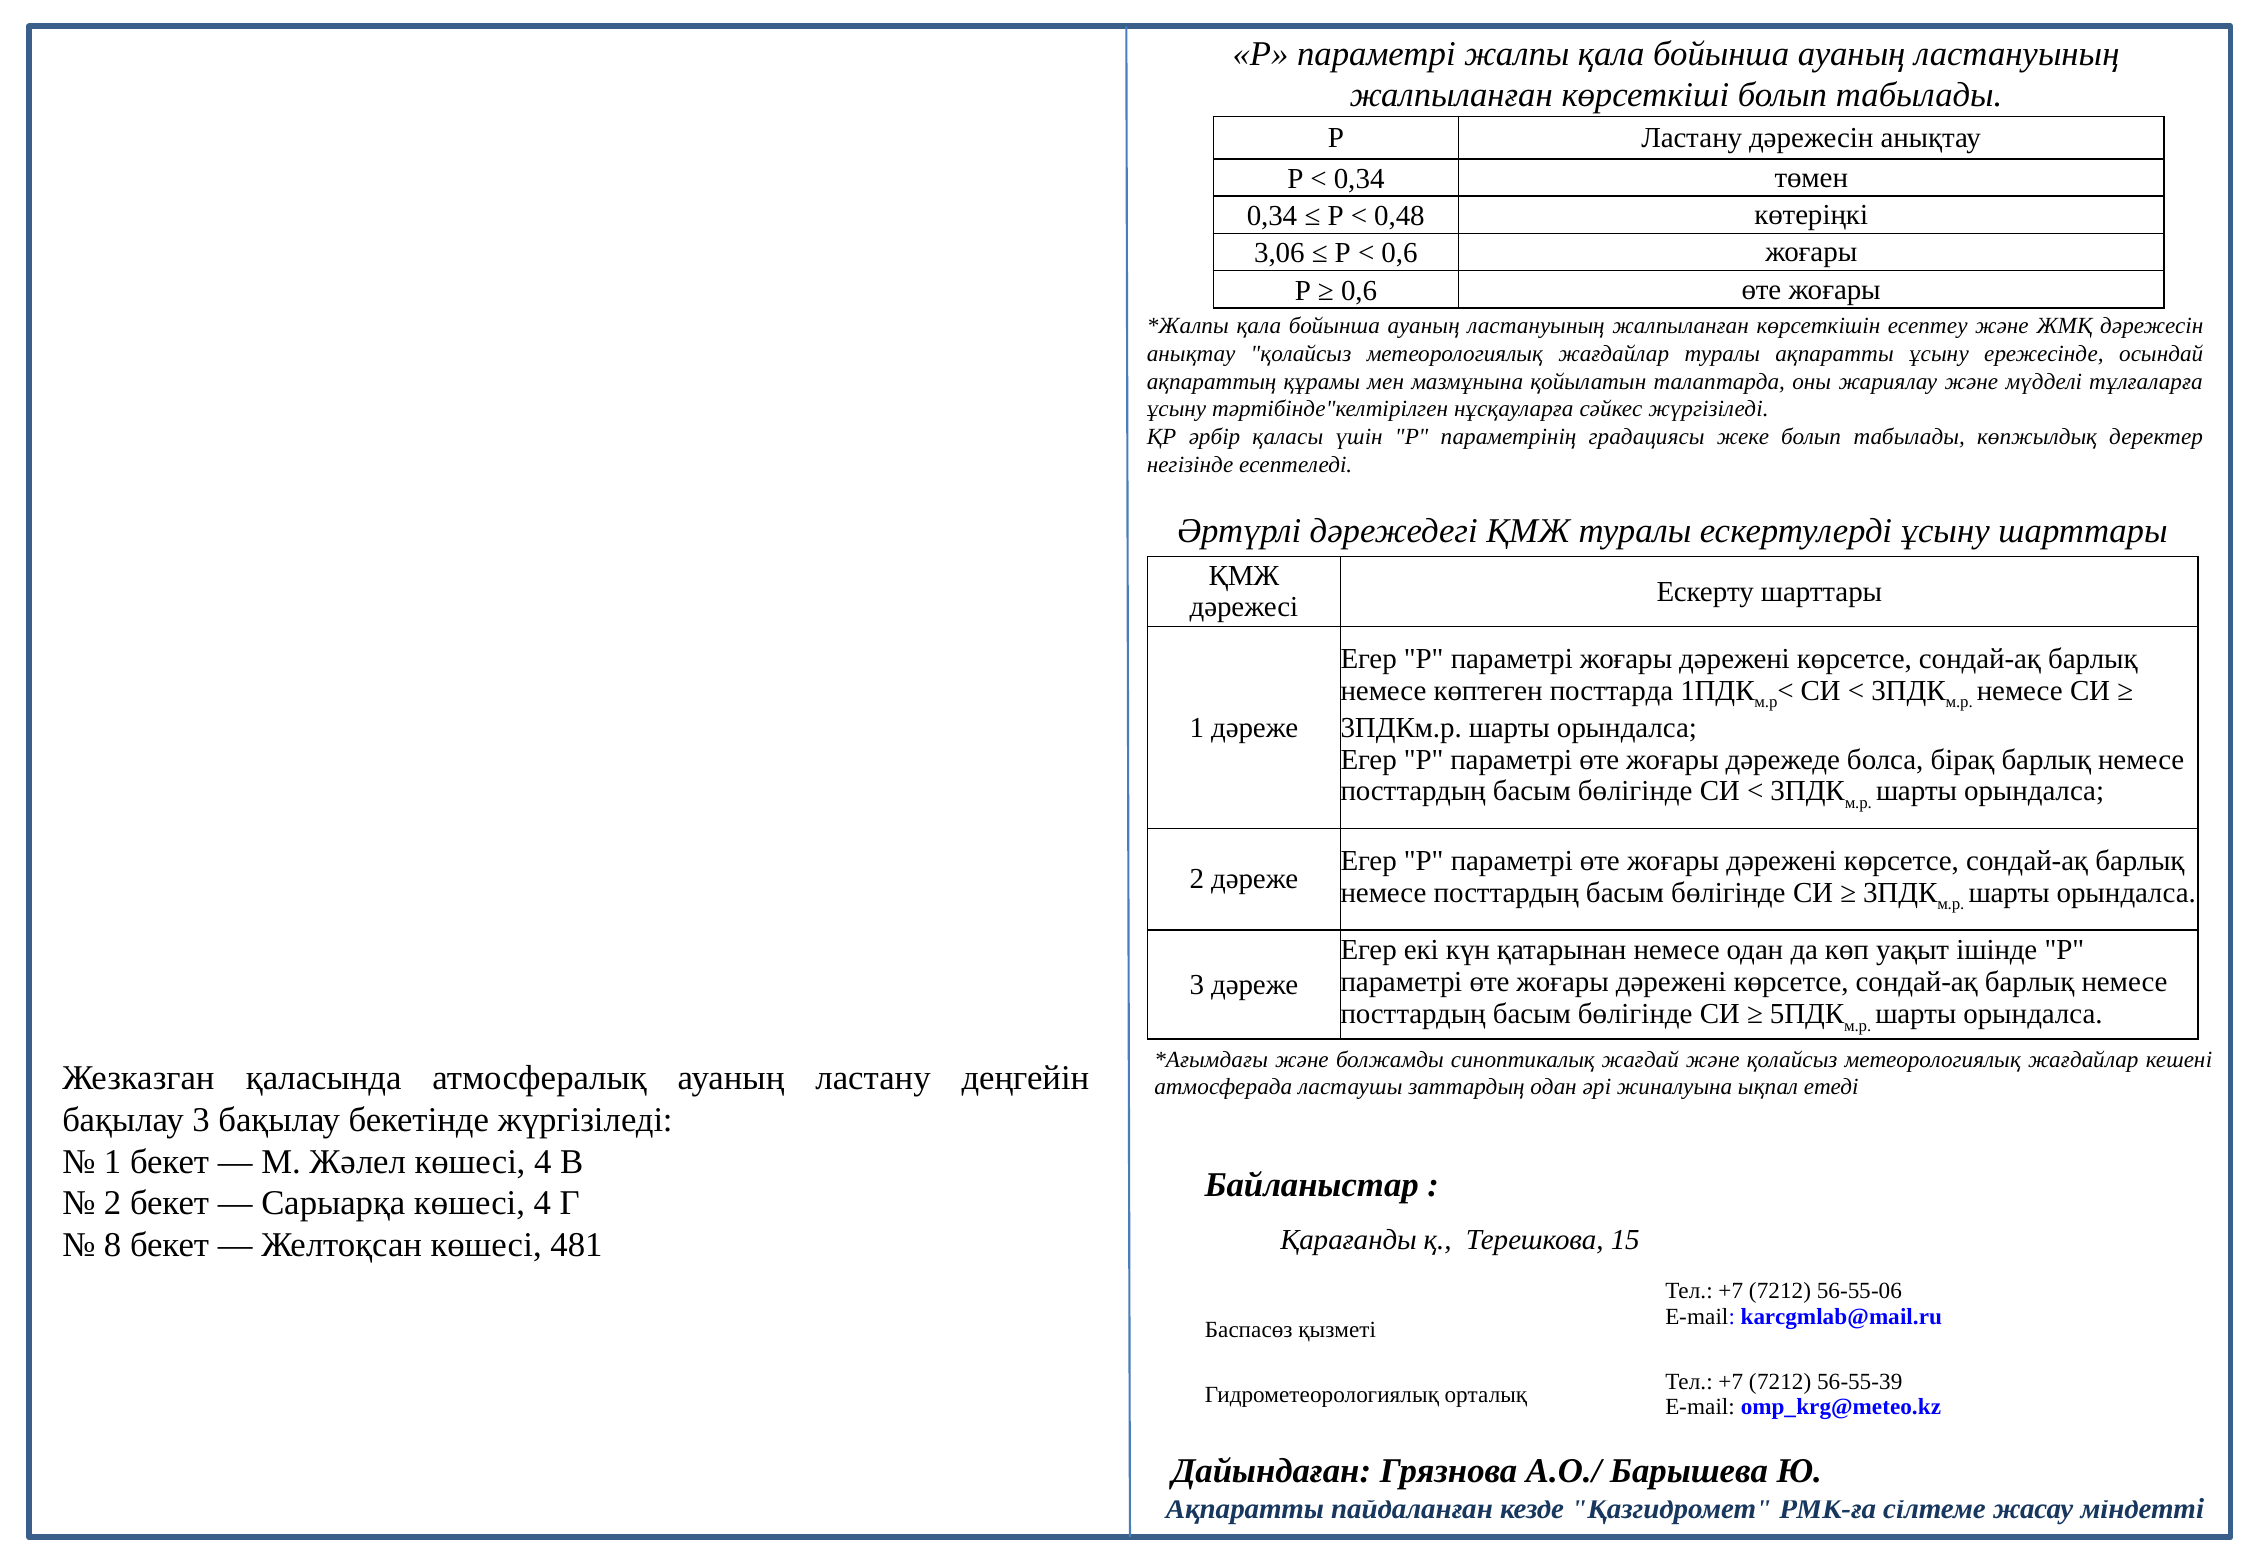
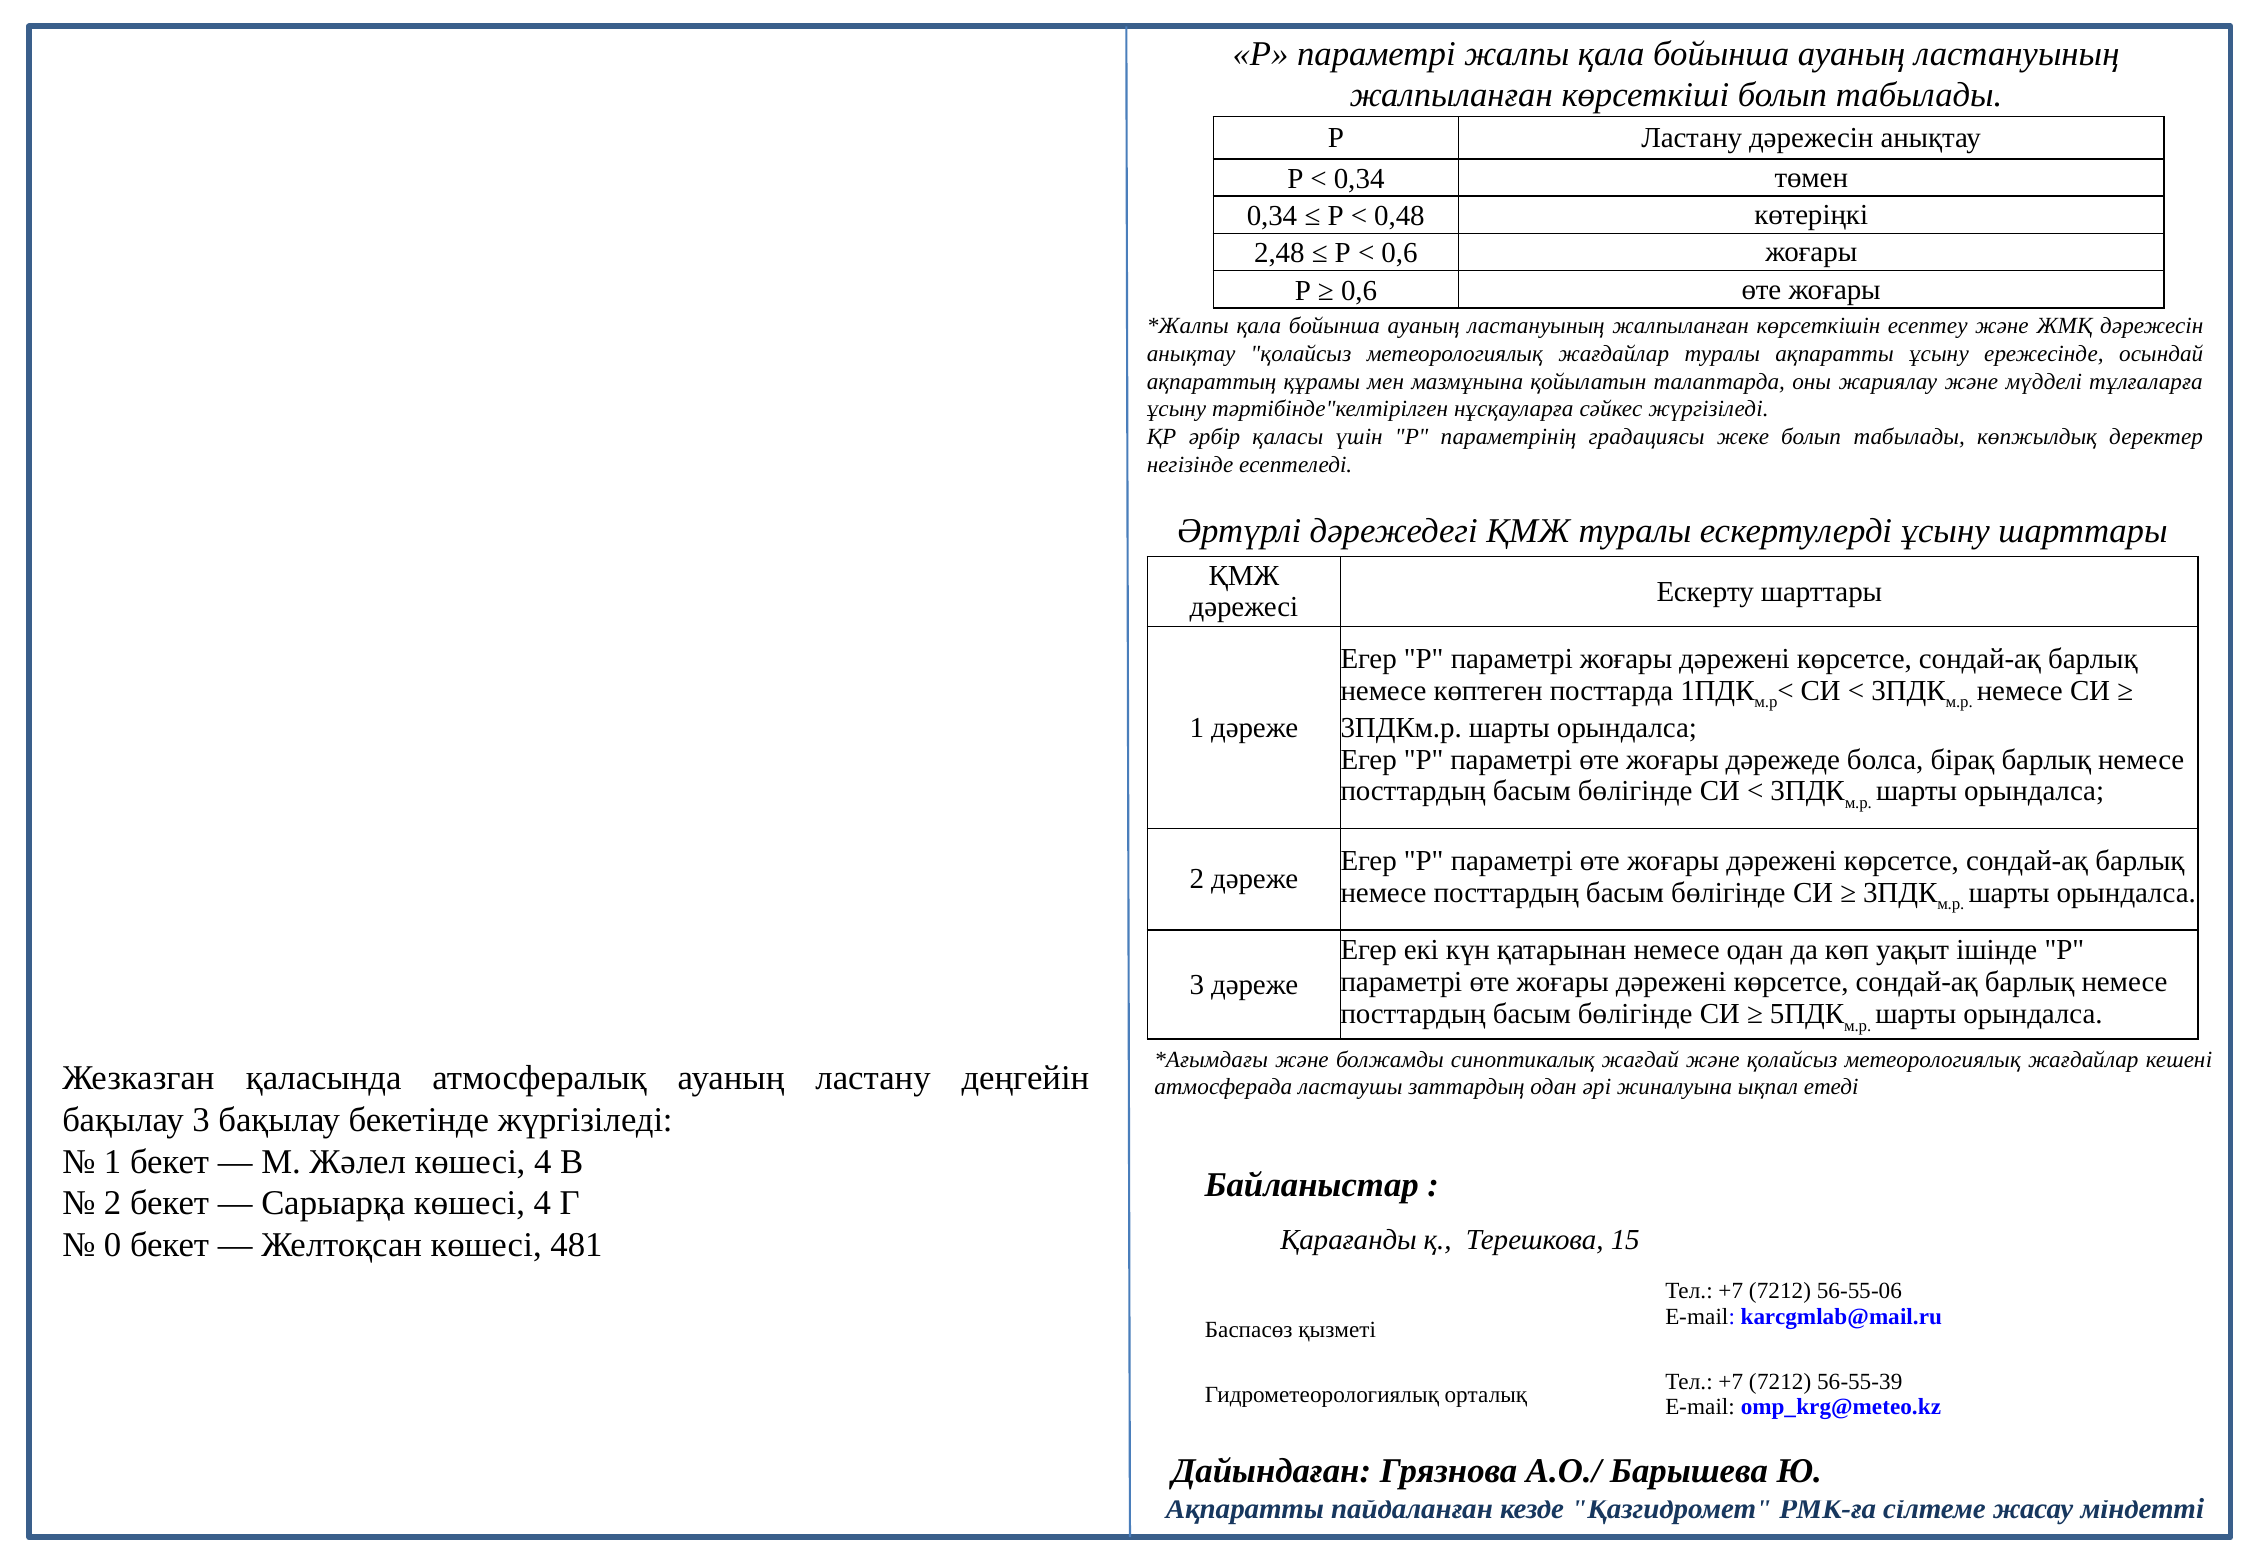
3,06: 3,06 -> 2,48
8: 8 -> 0
